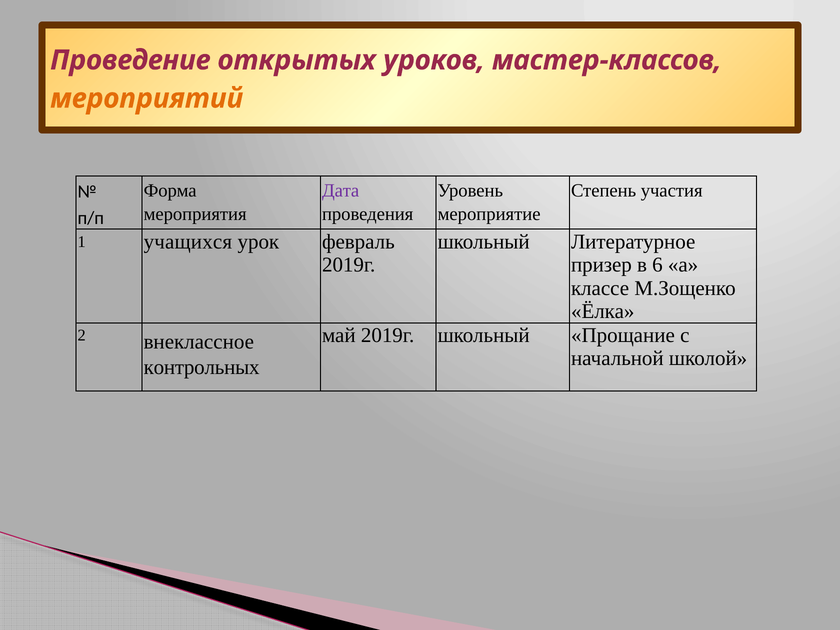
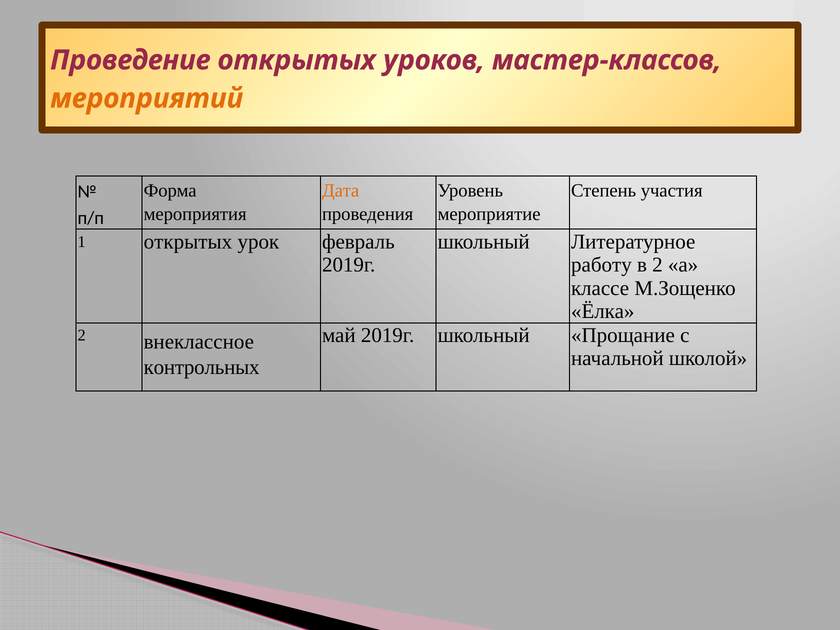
Дата colour: purple -> orange
1 учащихся: учащихся -> открытых
призер: призер -> работу
в 6: 6 -> 2
